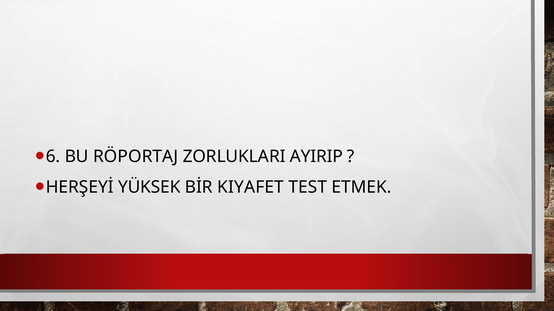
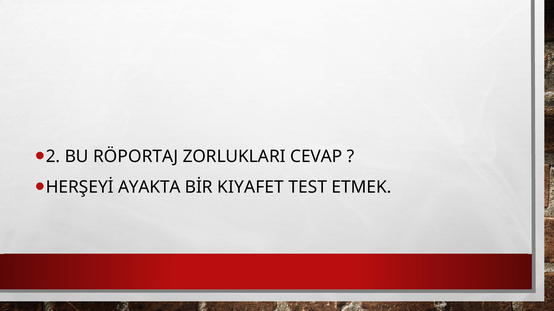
6: 6 -> 2
AYIRIP: AYIRIP -> CEVAP
YÜKSEK: YÜKSEK -> AYAKTA
